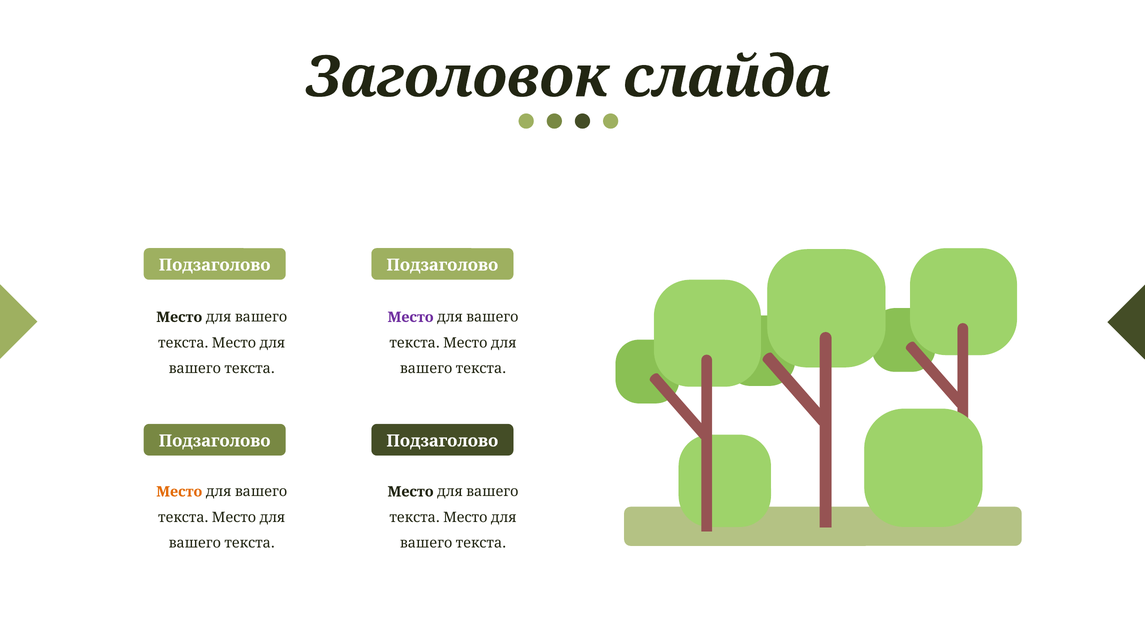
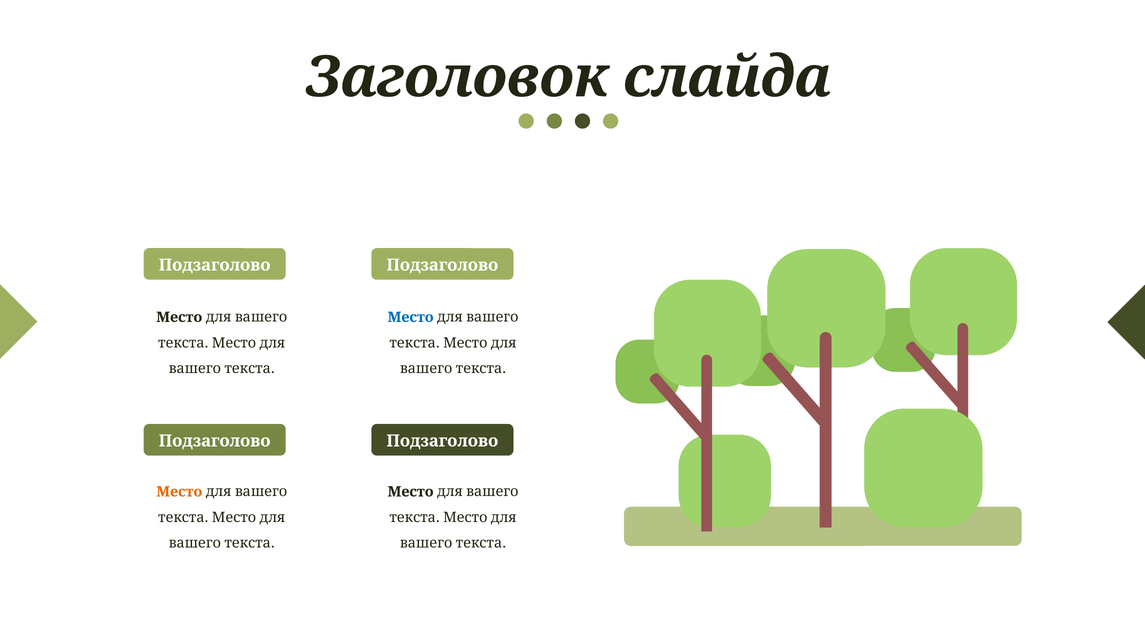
Место at (411, 317) colour: purple -> blue
